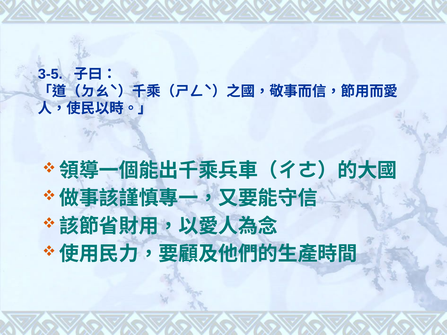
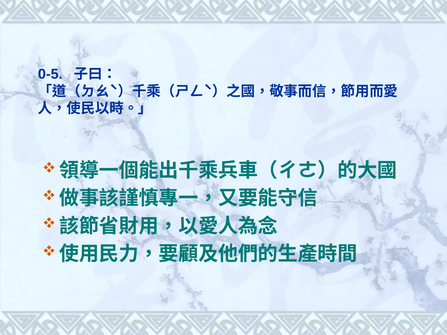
3-5: 3-5 -> 0-5
